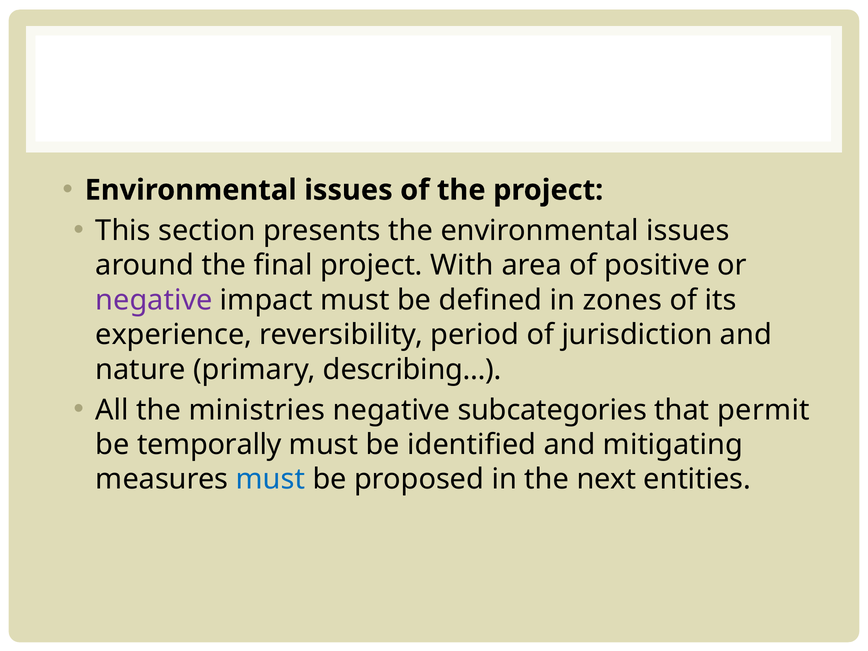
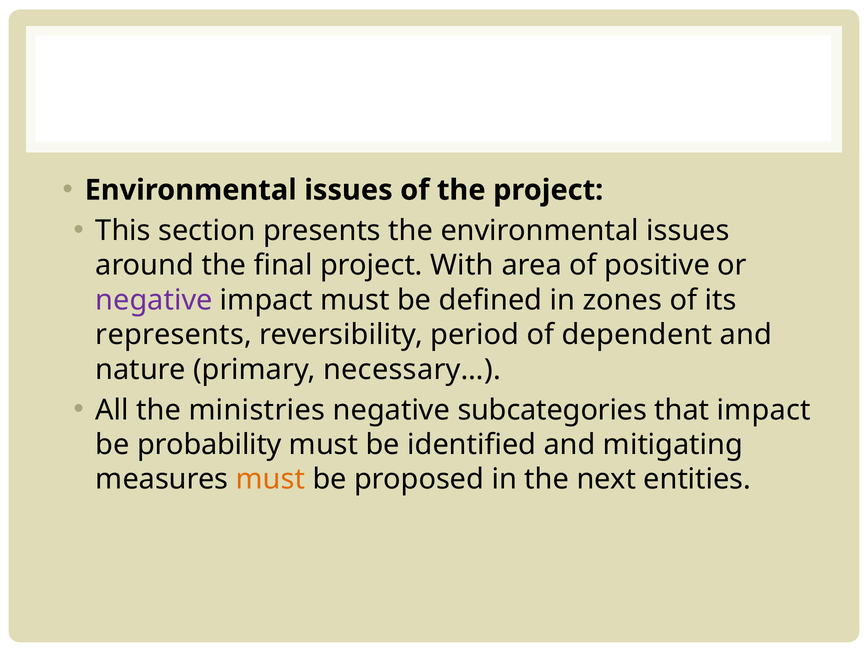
experience: experience -> represents
jurisdiction: jurisdiction -> dependent
describing…: describing… -> necessary…
that permit: permit -> impact
temporally: temporally -> probability
must at (270, 479) colour: blue -> orange
